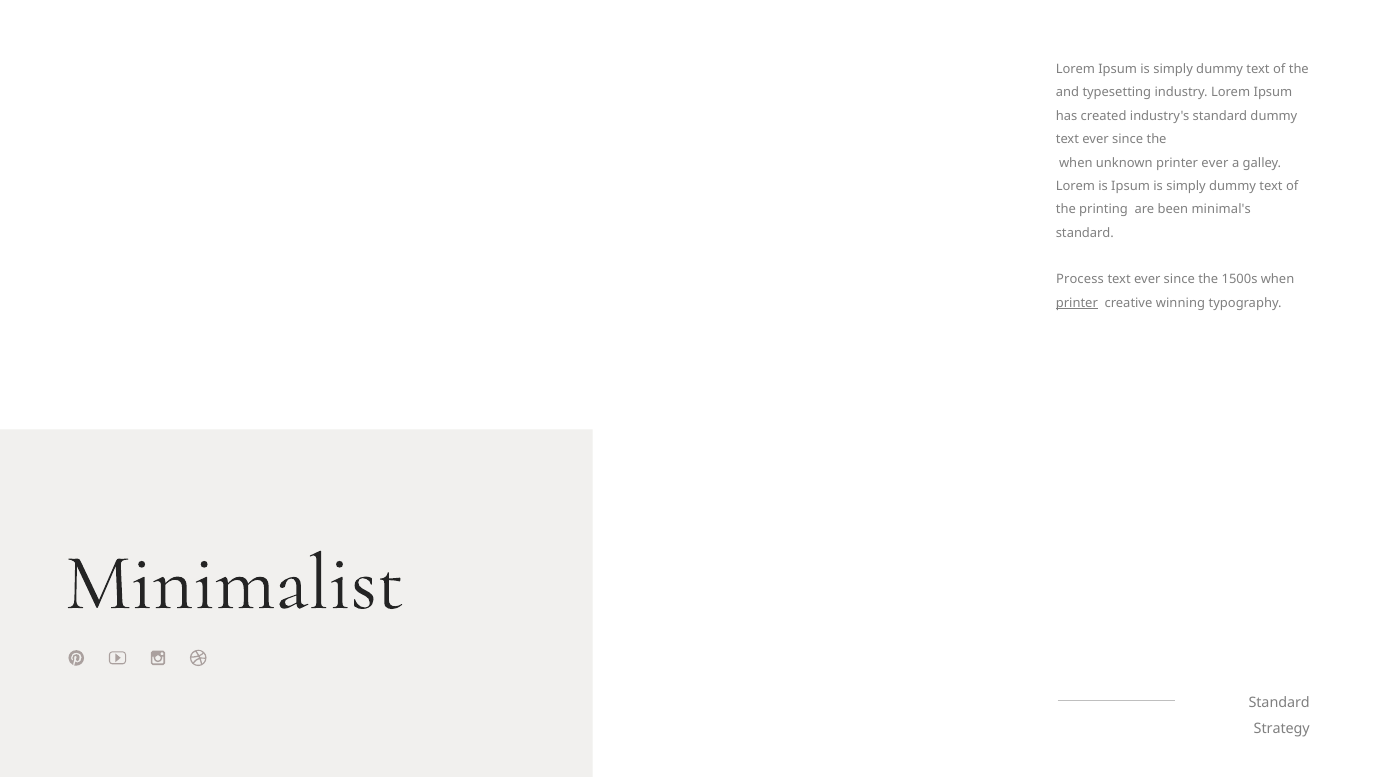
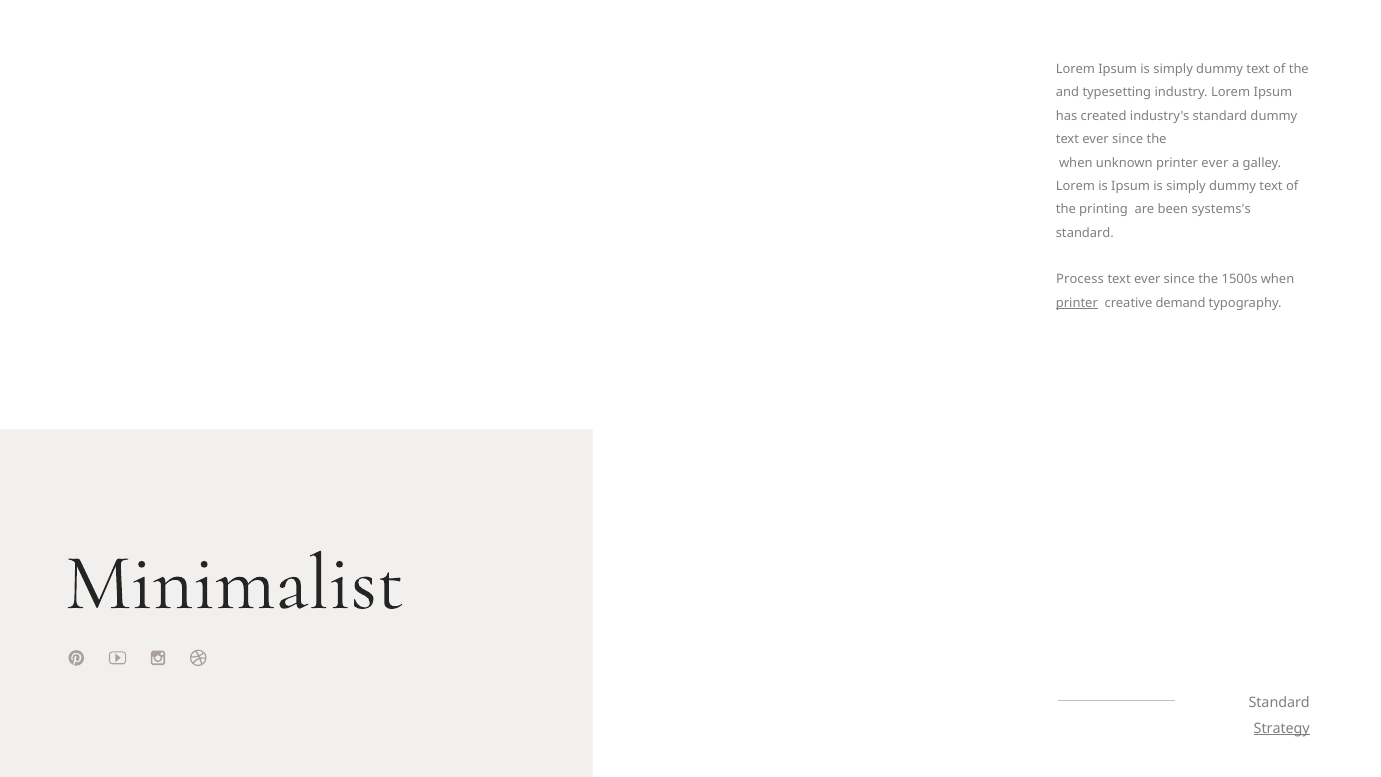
minimal's: minimal's -> systems's
winning: winning -> demand
Strategy underline: none -> present
